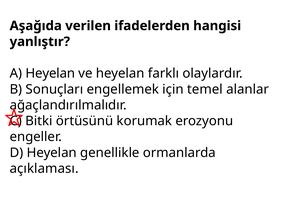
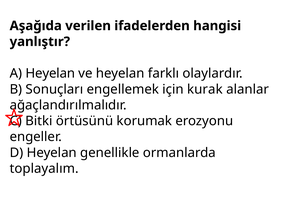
temel: temel -> kurak
açıklaması: açıklaması -> toplayalım
